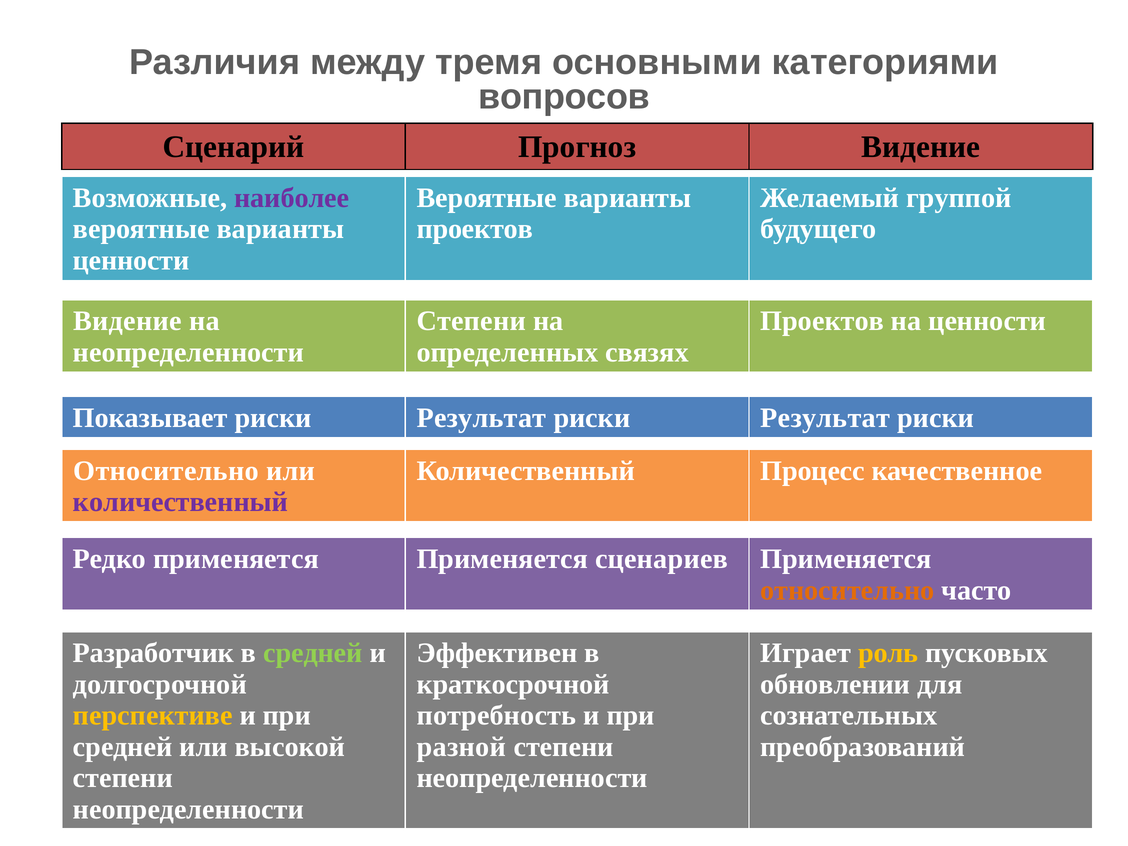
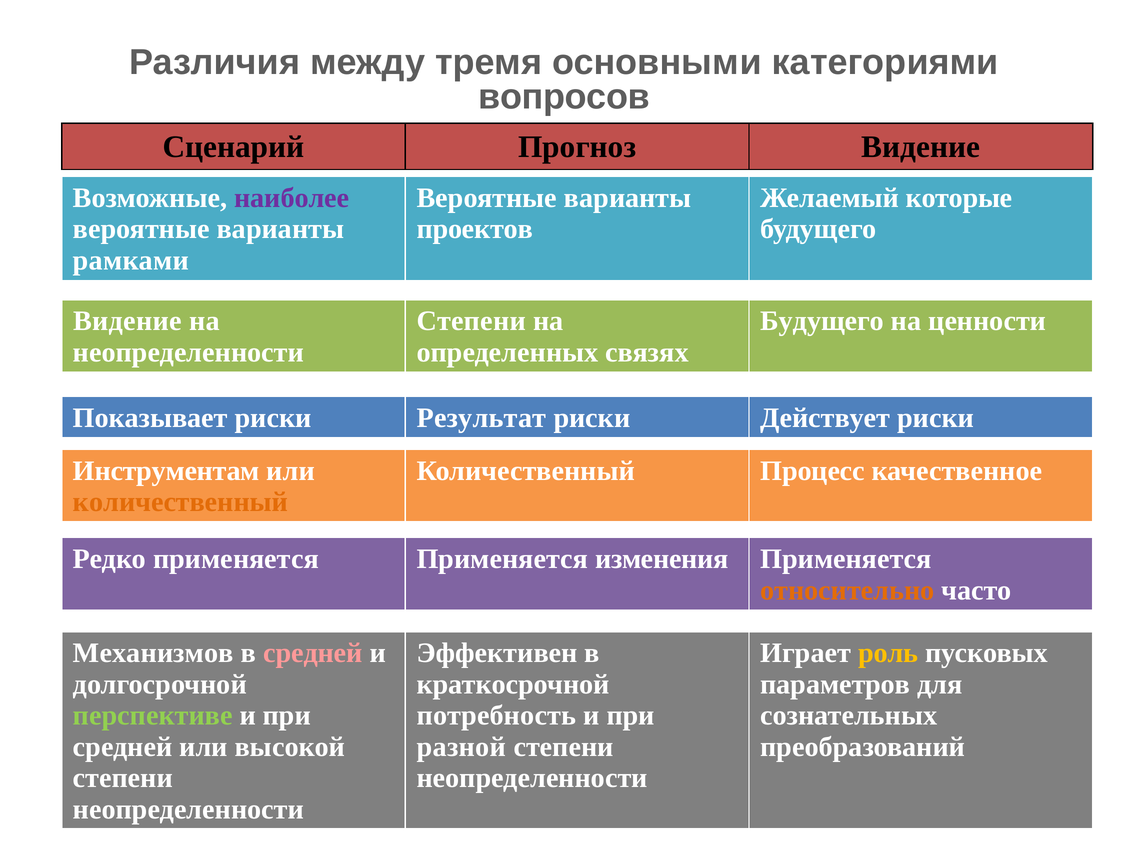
группой: группой -> которые
ценности at (131, 260): ценности -> рамками
Проектов at (822, 321): Проектов -> Будущего
Результат at (825, 418): Результат -> Действует
Относительно at (166, 471): Относительно -> Инструментам
количественный at (181, 502) colour: purple -> orange
сценариев: сценариев -> изменения
Разработчик: Разработчик -> Механизмов
средней at (313, 653) colour: light green -> pink
обновлении: обновлении -> параметров
перспективе colour: yellow -> light green
